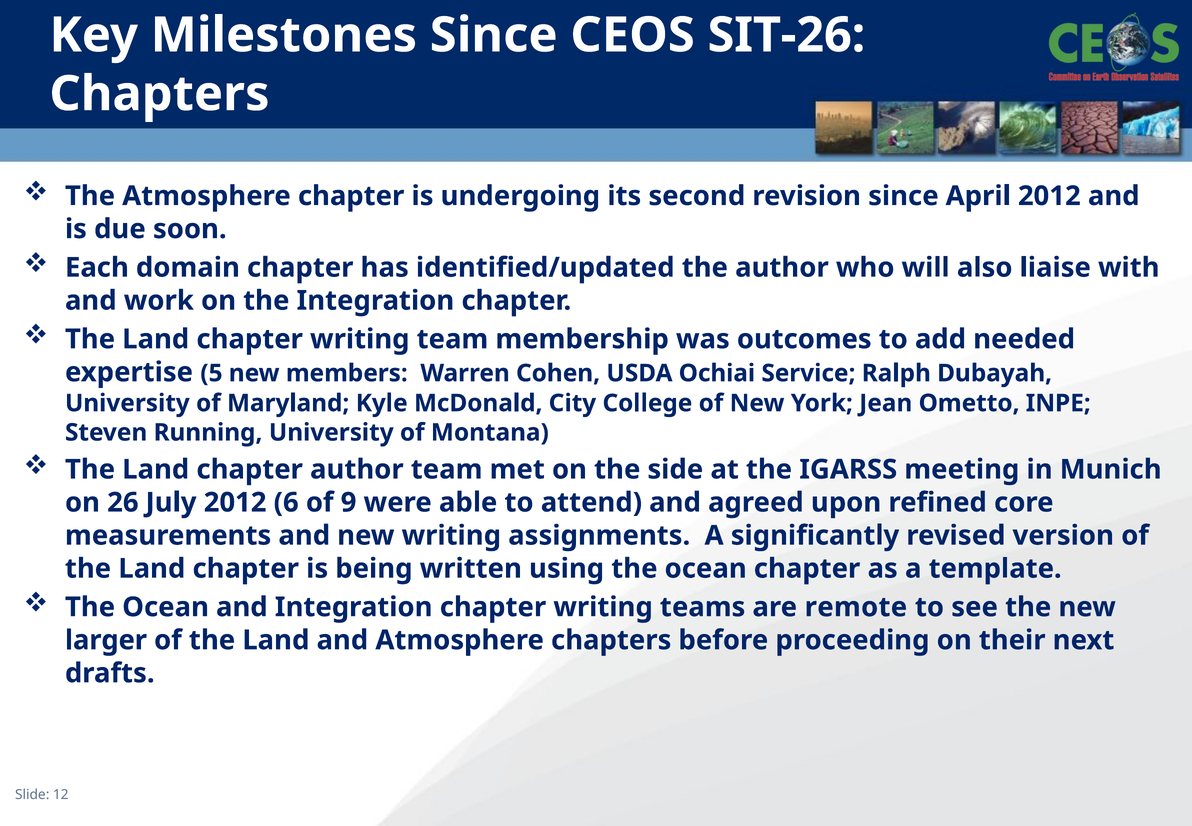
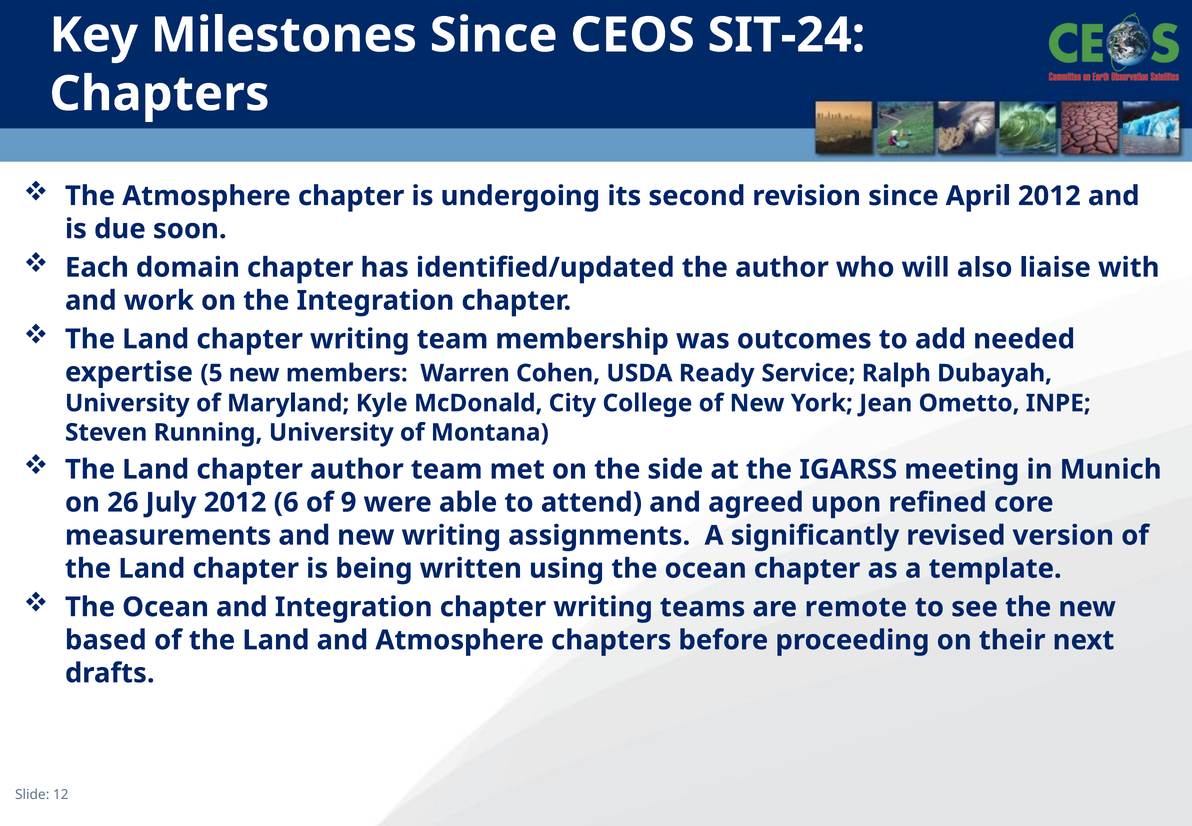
SIT-26: SIT-26 -> SIT-24
Ochiai: Ochiai -> Ready
larger: larger -> based
